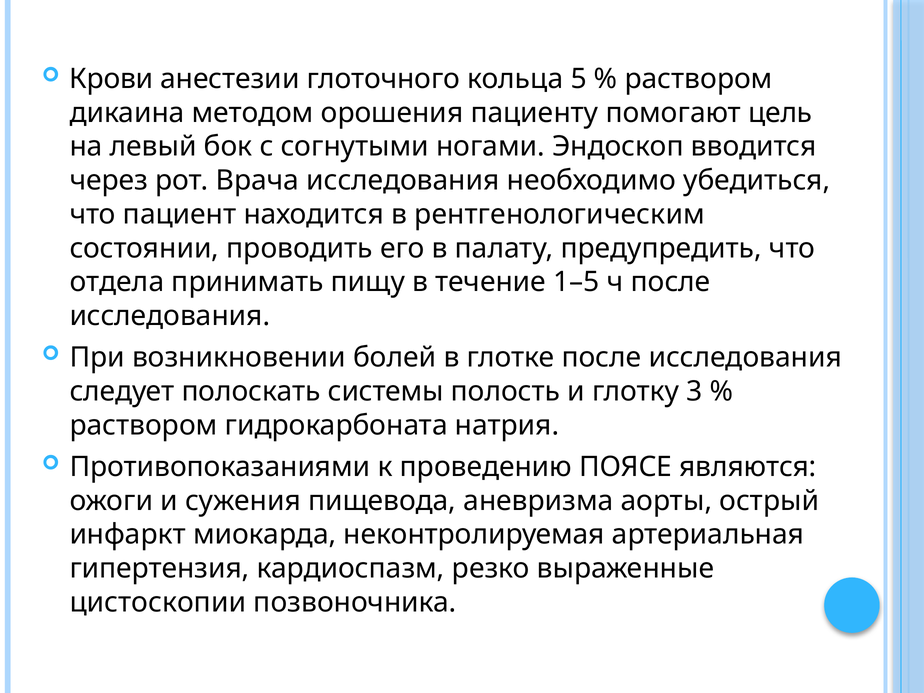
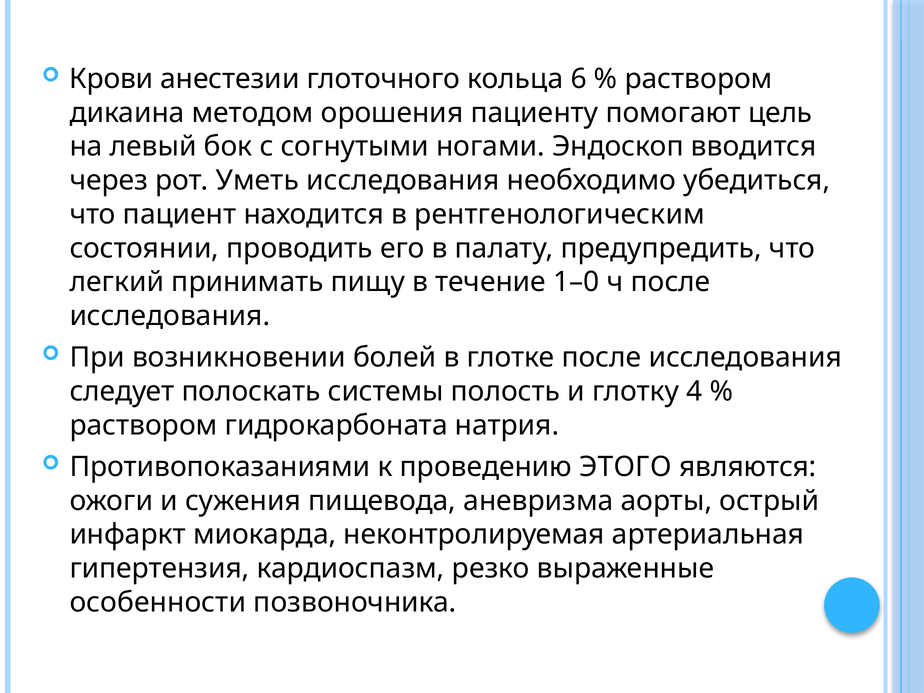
5: 5 -> 6
Врача: Врача -> Уметь
отдела: отдела -> легкий
1–5: 1–5 -> 1–0
3: 3 -> 4
ПОЯСЕ: ПОЯСЕ -> ЭТОГО
цистоскопии: цистоскопии -> особенности
